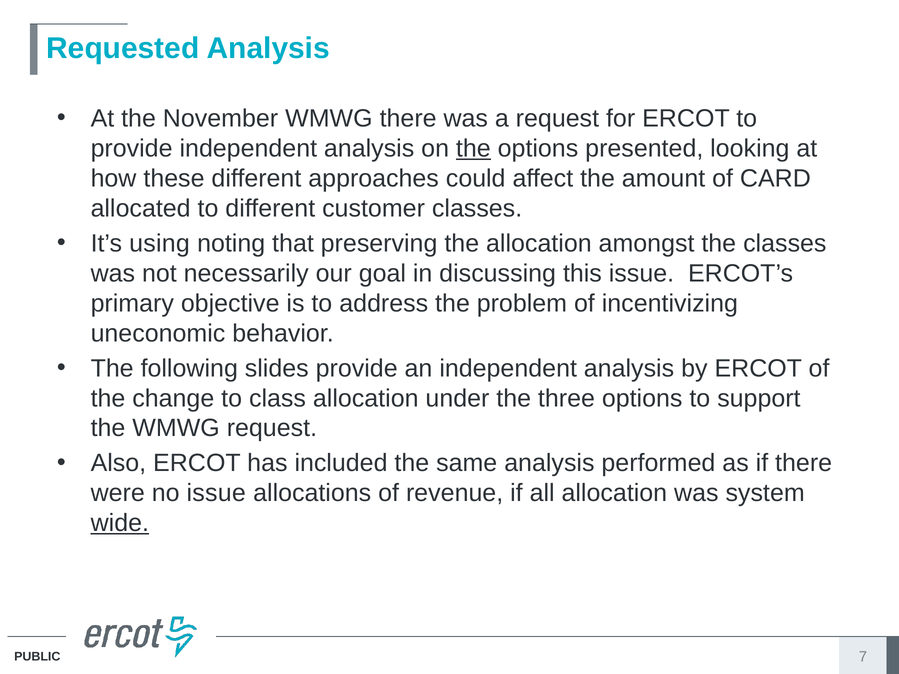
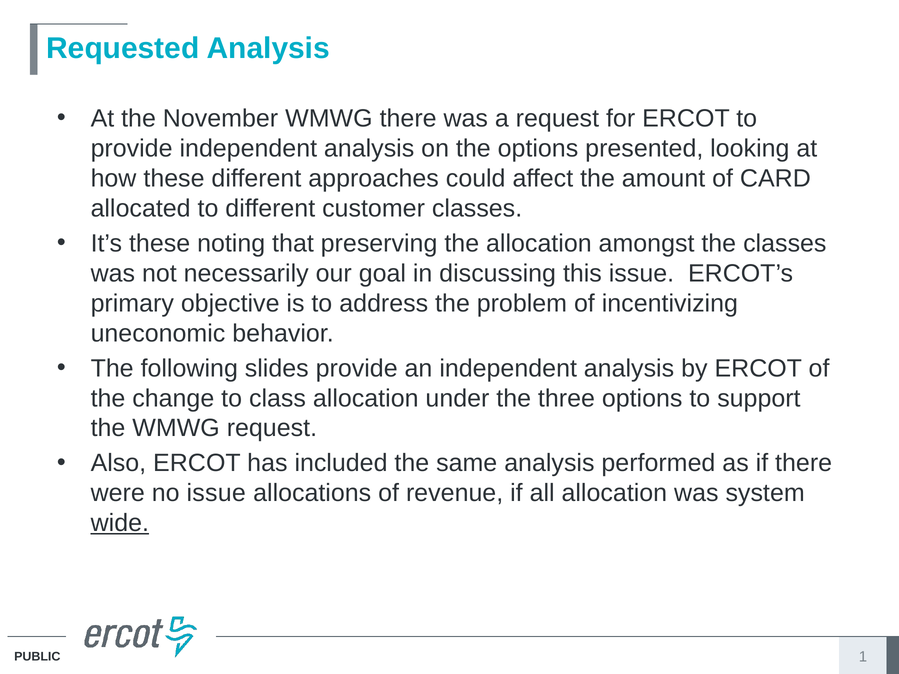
the at (473, 149) underline: present -> none
It’s using: using -> these
7: 7 -> 1
